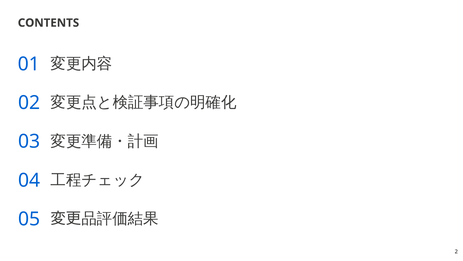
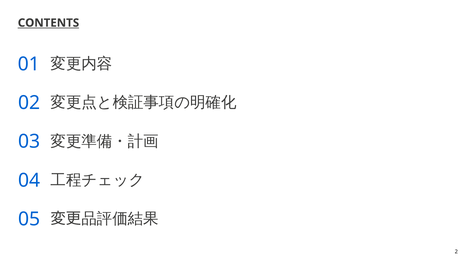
CONTENTS underline: none -> present
